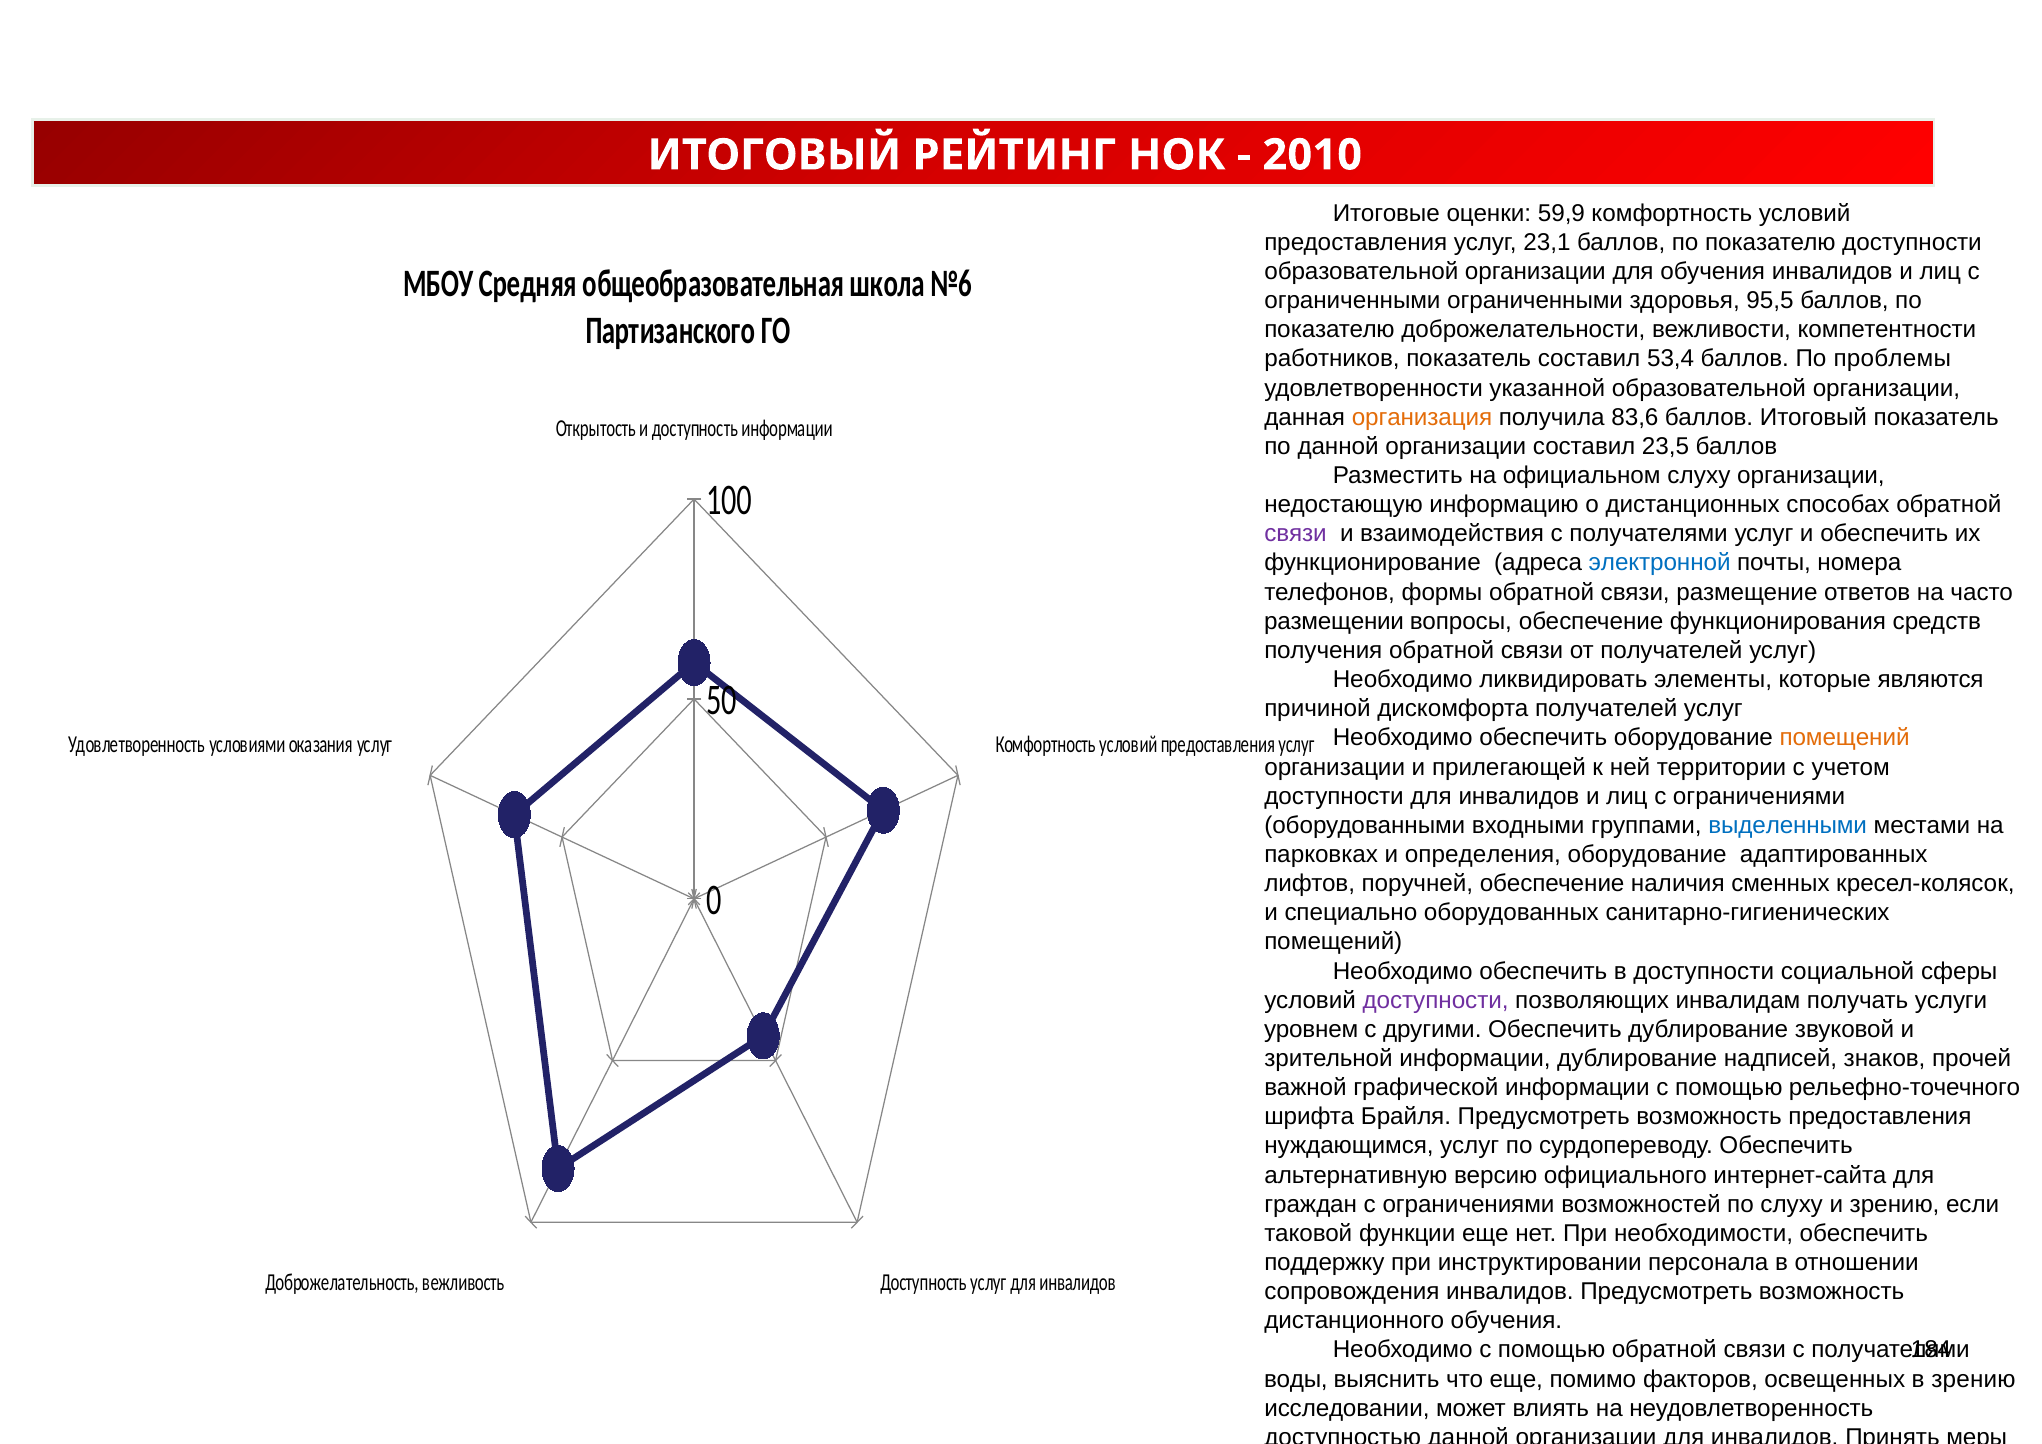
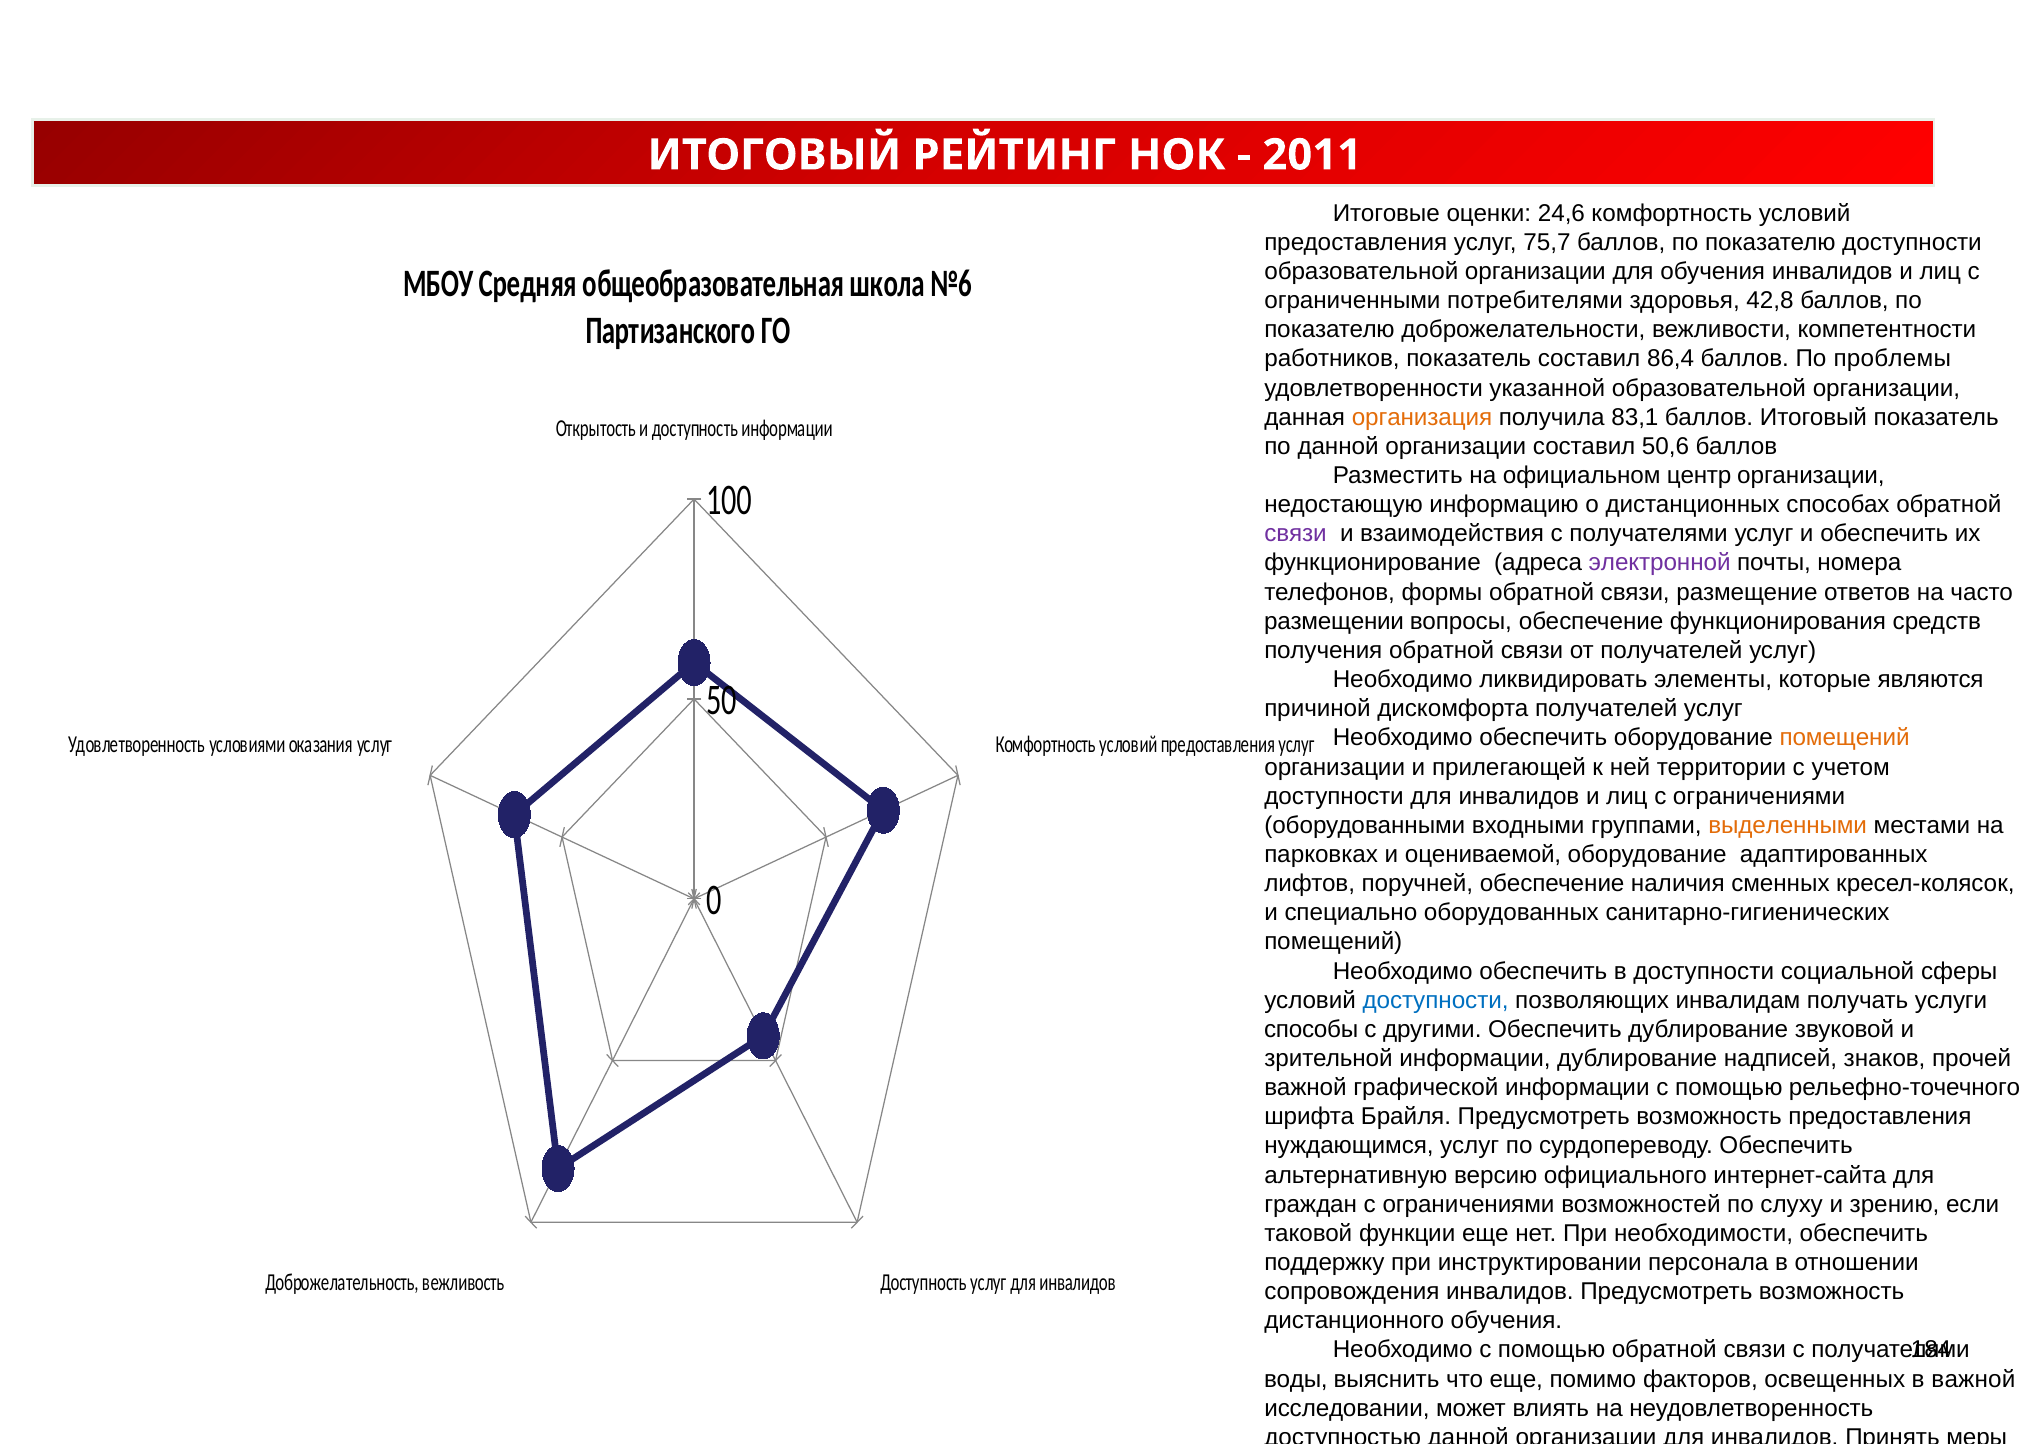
2010: 2010 -> 2011
59,9: 59,9 -> 24,6
23,1: 23,1 -> 75,7
ограниченными ограниченными: ограниченными -> потребителями
95,5: 95,5 -> 42,8
53,4: 53,4 -> 86,4
83,6: 83,6 -> 83,1
23,5: 23,5 -> 50,6
официальном слуху: слуху -> центр
электронной colour: blue -> purple
выделенными colour: blue -> orange
определения: определения -> оцениваемой
доступности at (1436, 1000) colour: purple -> blue
уровнем: уровнем -> способы
в зрению: зрению -> важной
